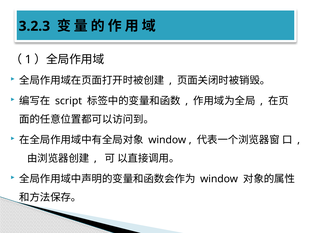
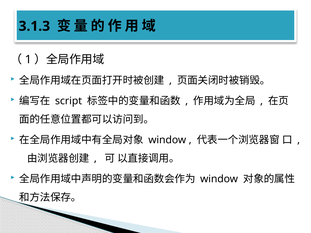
3.2.3: 3.2.3 -> 3.1.3
